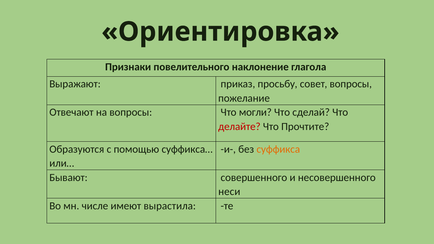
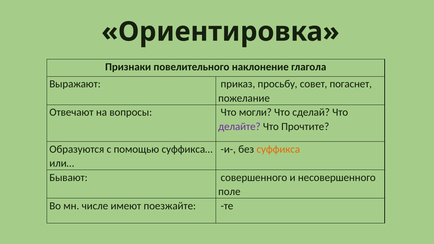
совет вопросы: вопросы -> погаснет
делайте colour: red -> purple
неси: неси -> поле
вырастила: вырастила -> поезжайте
